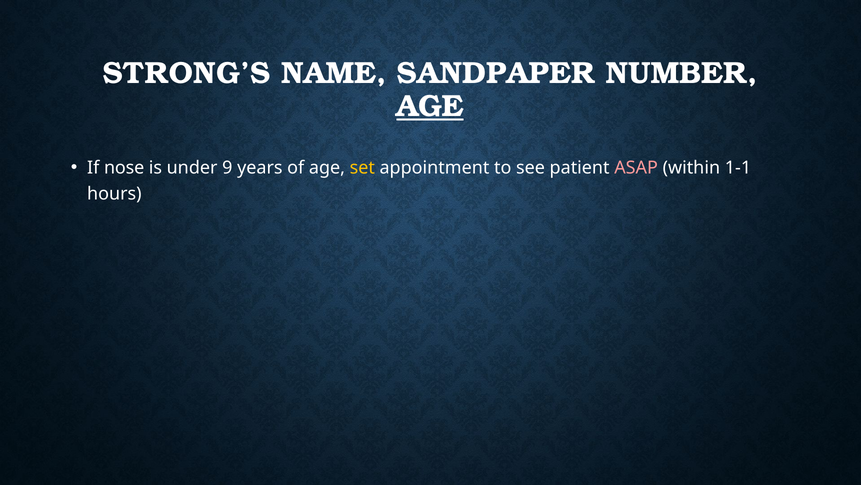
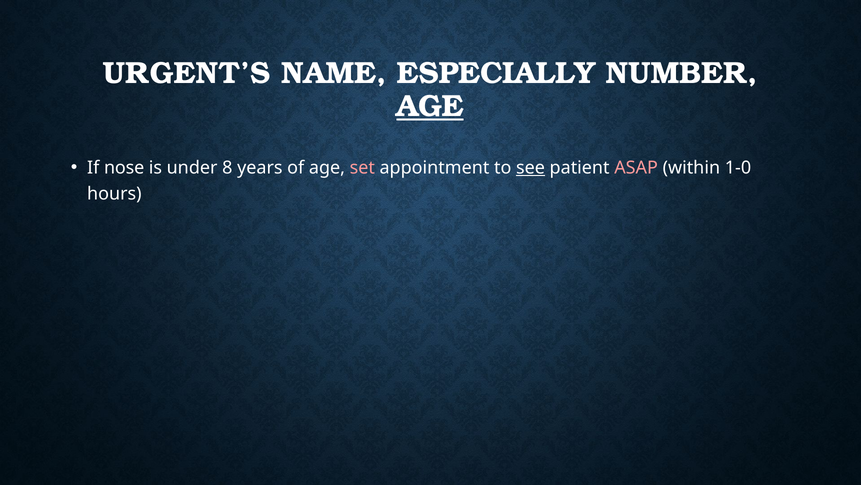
STRONG’S: STRONG’S -> URGENT’S
SANDPAPER: SANDPAPER -> ESPECIALLY
9: 9 -> 8
set colour: yellow -> pink
see underline: none -> present
1-1: 1-1 -> 1-0
